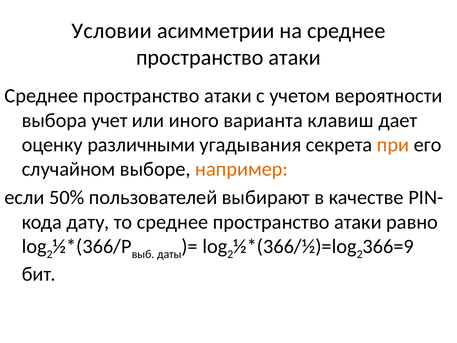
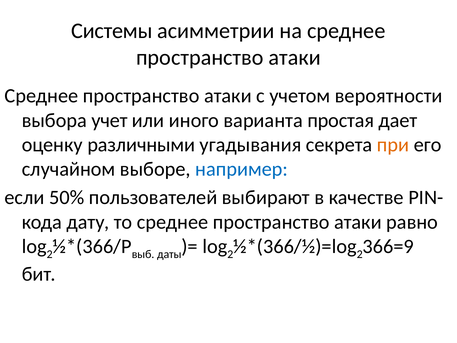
Условии: Условии -> Системы
клавиш: клавиш -> простая
например colour: orange -> blue
